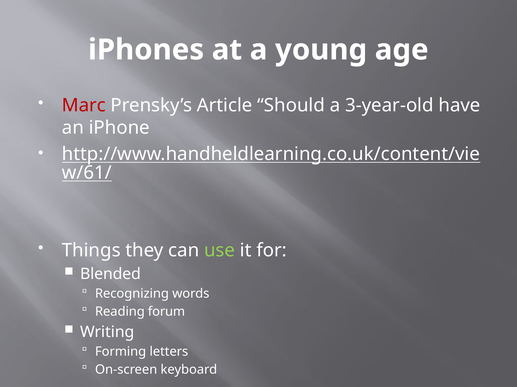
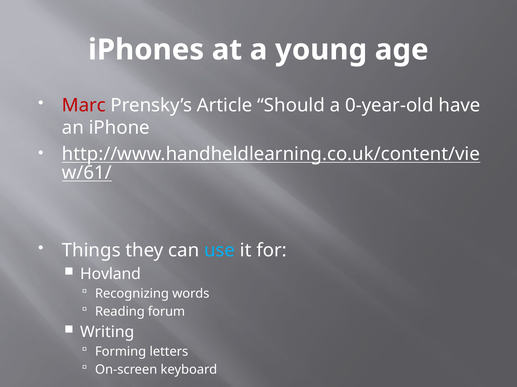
3-year-old: 3-year-old -> 0-year-old
use colour: light green -> light blue
Blended: Blended -> Hovland
